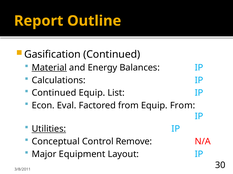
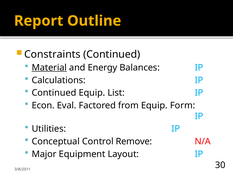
Gasification: Gasification -> Constraints
Equip From: From -> Form
Utilities underline: present -> none
